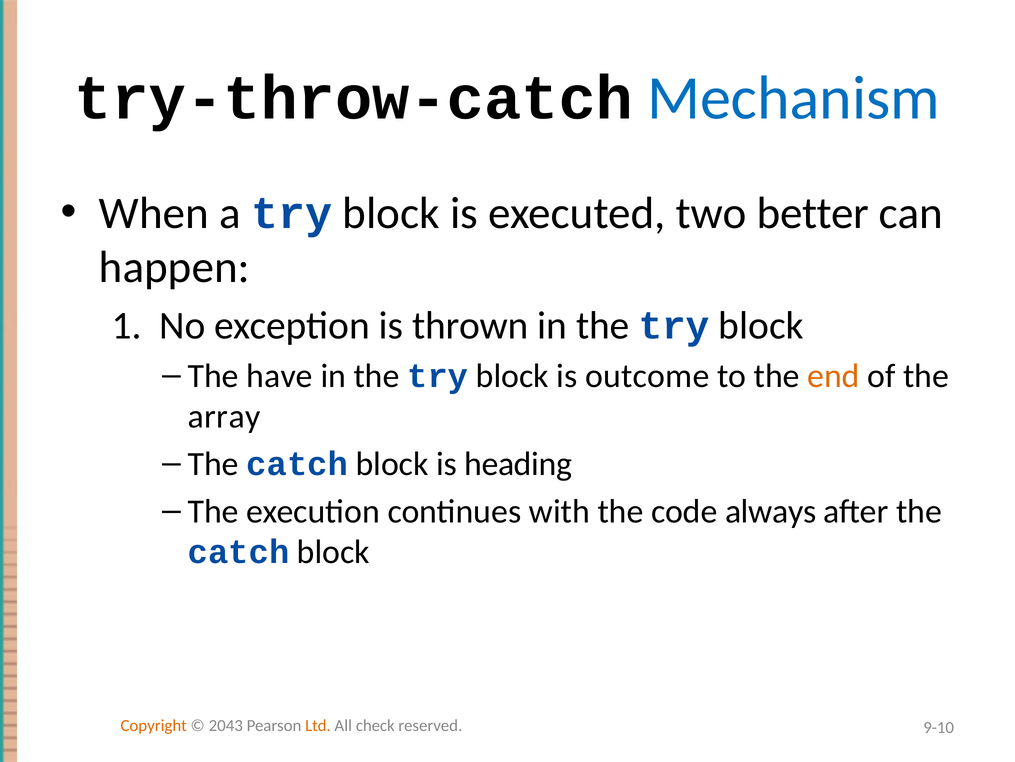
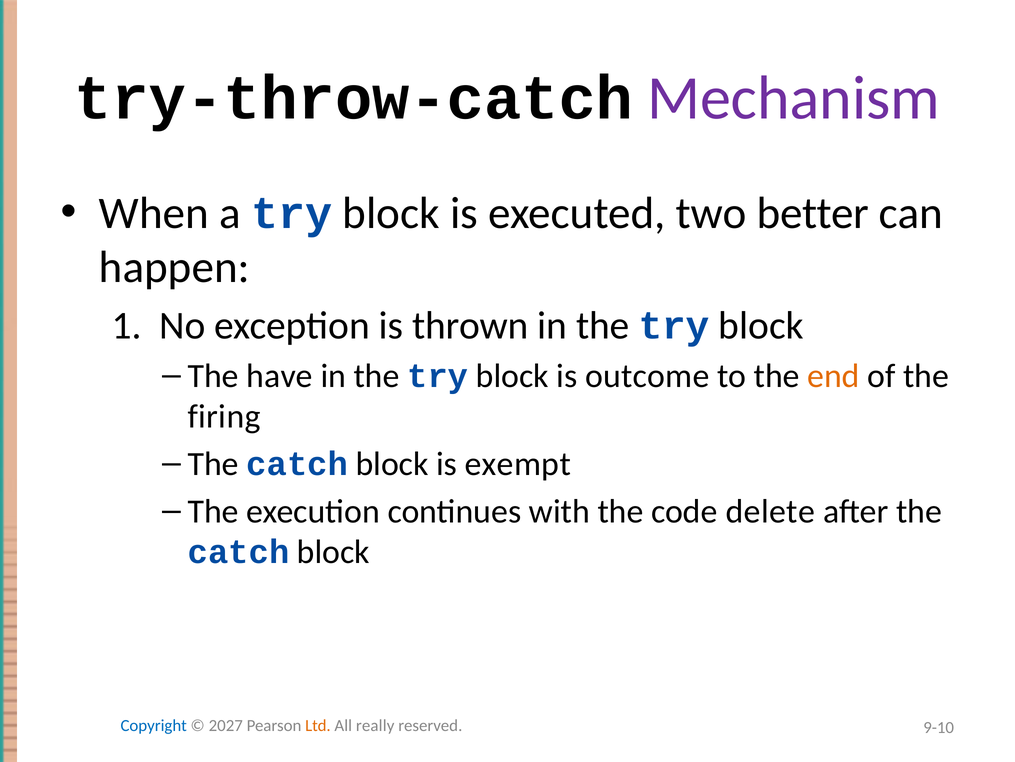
Mechanism colour: blue -> purple
array: array -> firing
heading: heading -> exempt
always: always -> delete
Copyright colour: orange -> blue
2043: 2043 -> 2027
check: check -> really
